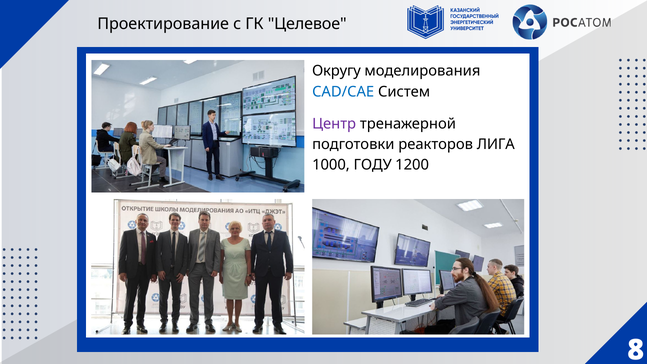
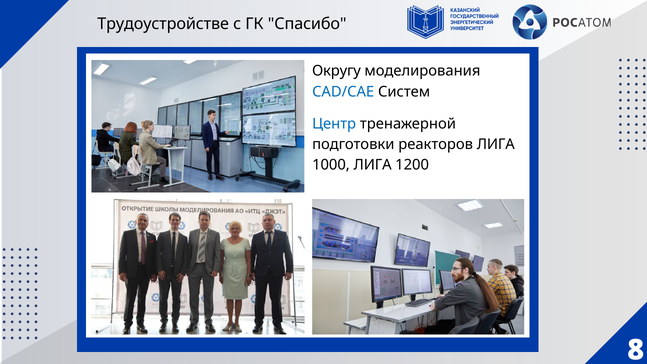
Проектирование: Проектирование -> Трудоустройстве
Целевое: Целевое -> Спасибо
Центр colour: purple -> blue
1000 ГОДУ: ГОДУ -> ЛИГА
